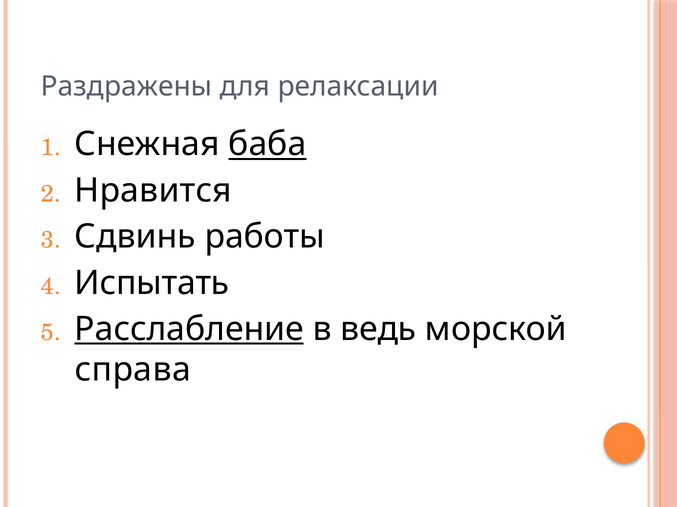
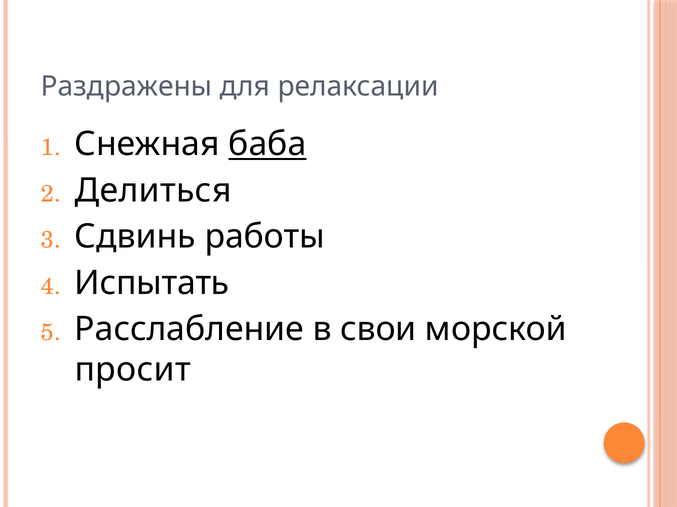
Нравится: Нравится -> Делиться
Расслабление underline: present -> none
ведь: ведь -> свои
справа: справа -> просит
